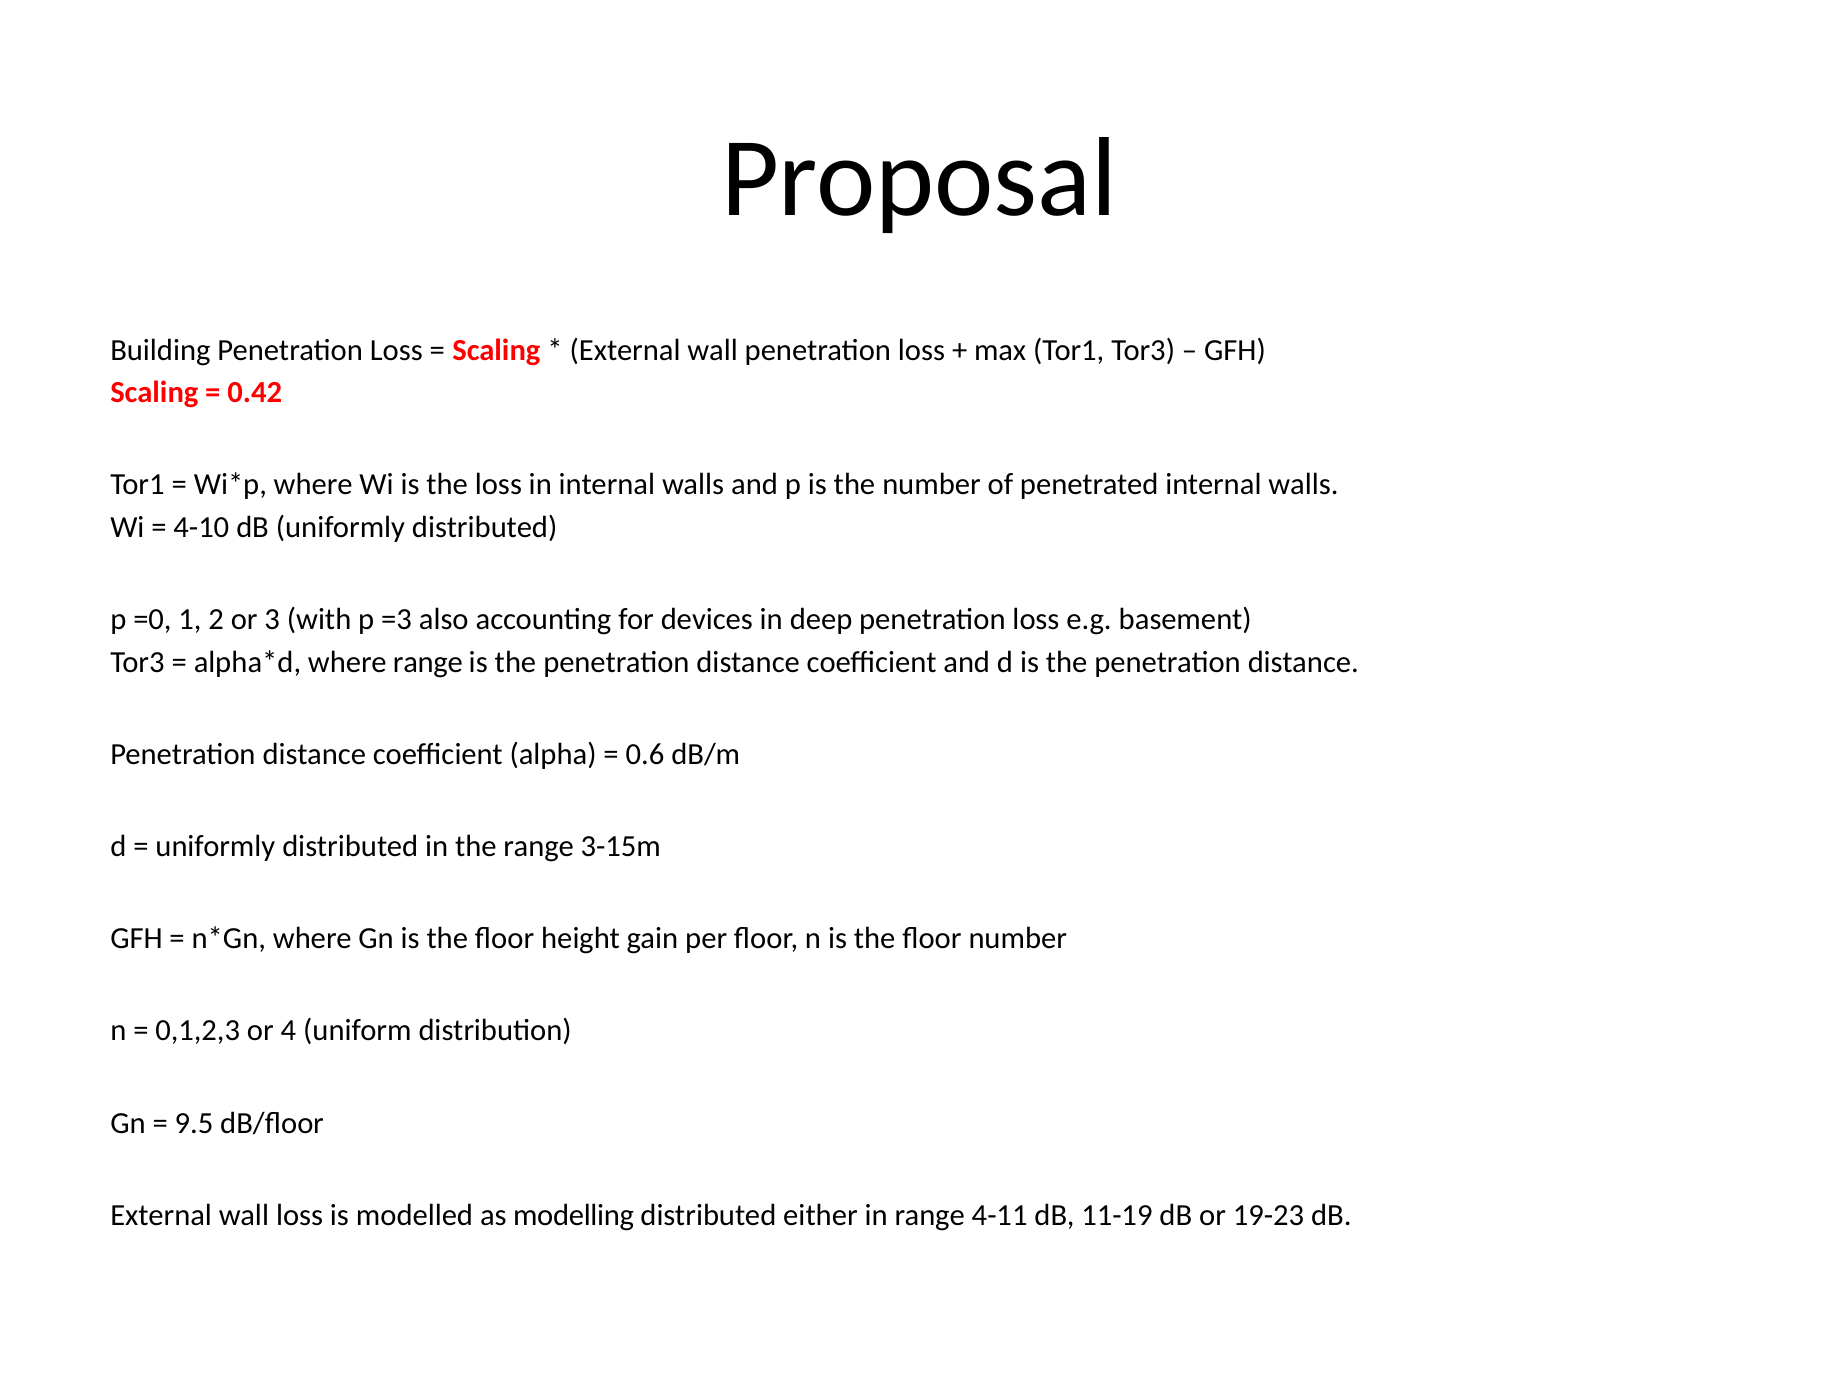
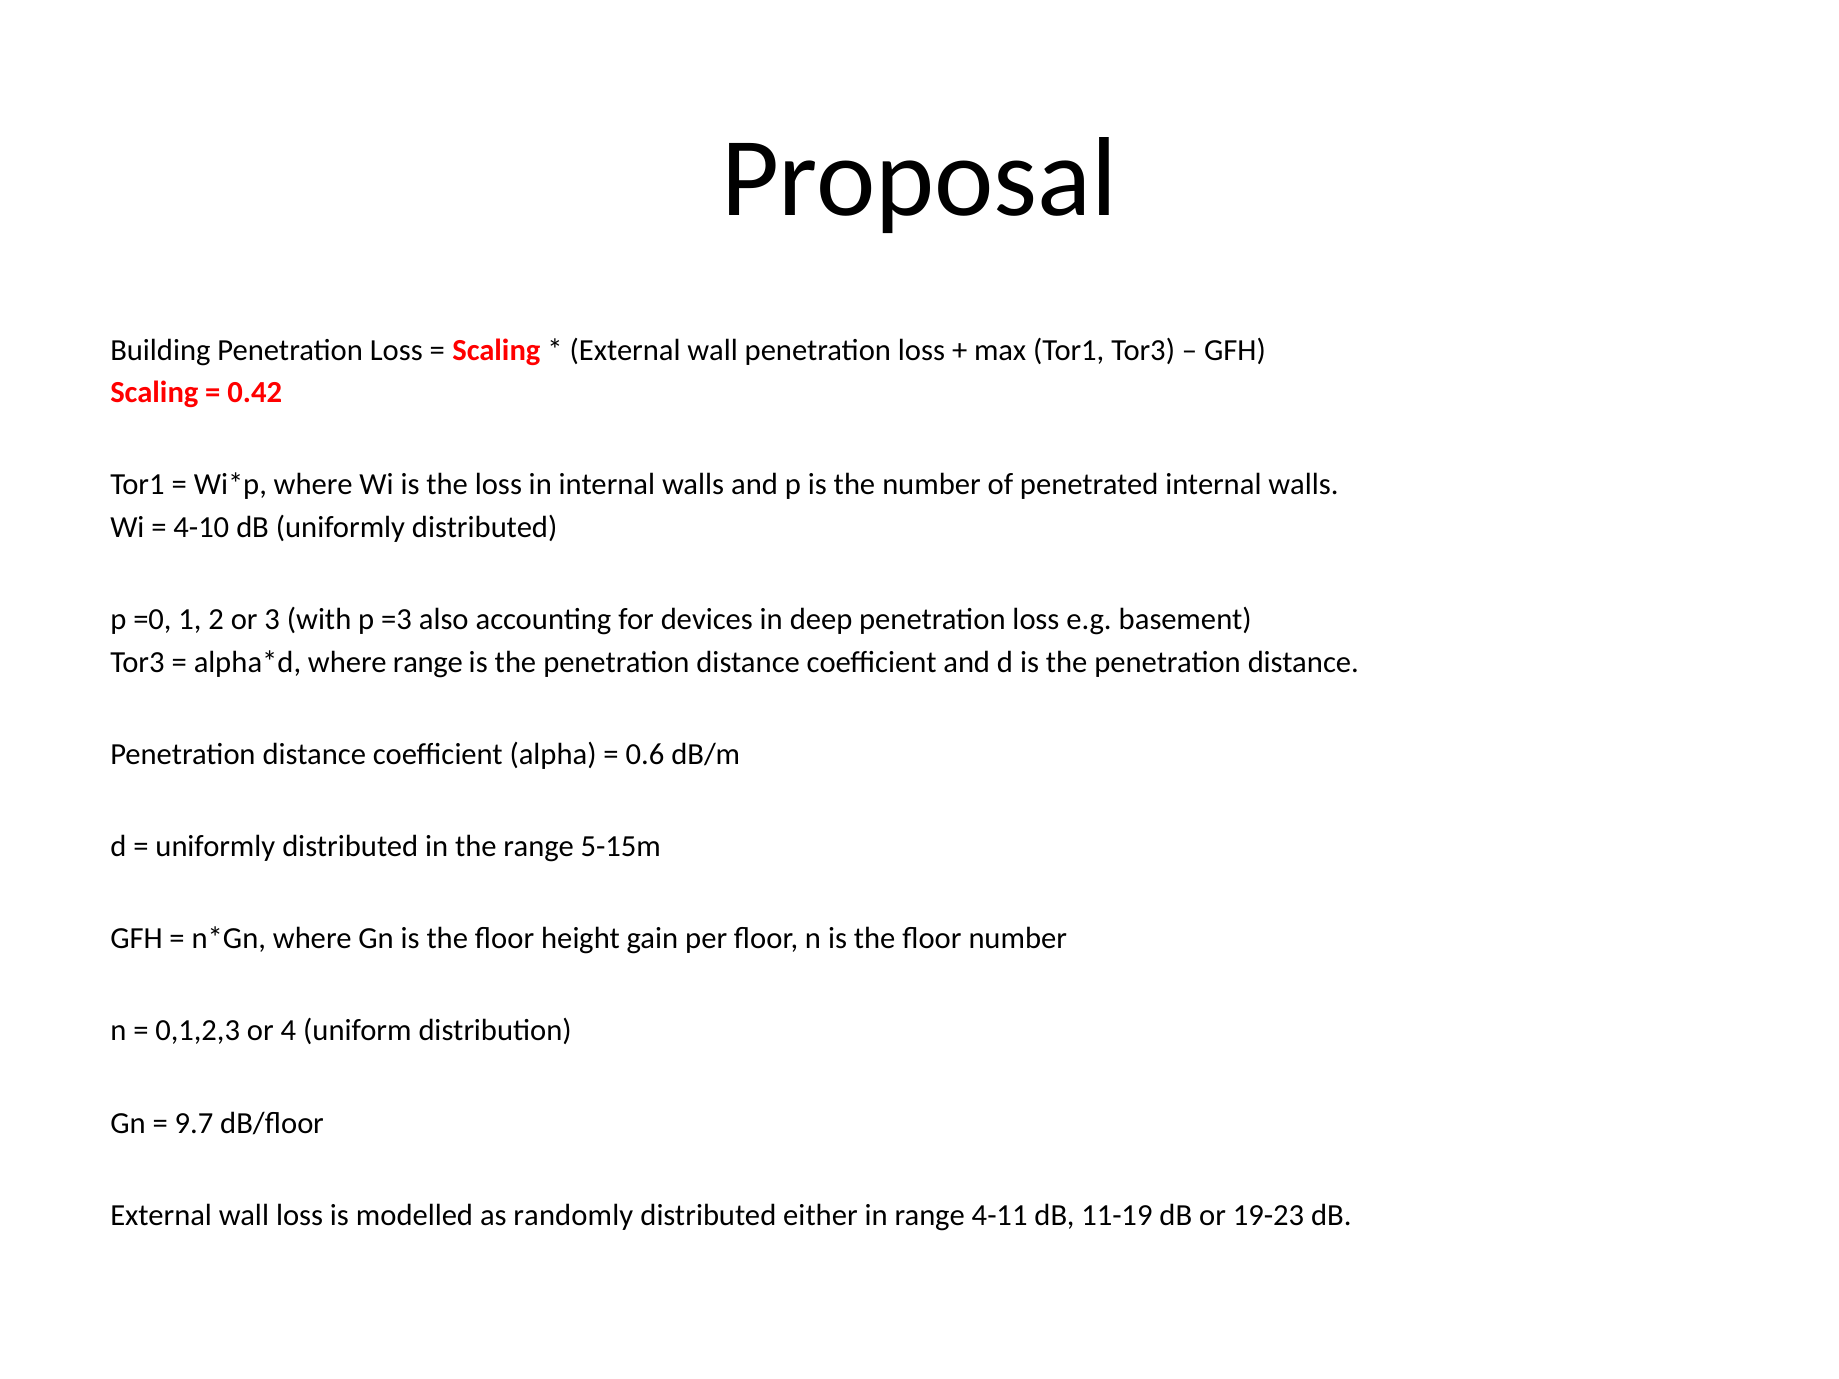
3-15m: 3-15m -> 5-15m
9.5: 9.5 -> 9.7
modelling: modelling -> randomly
